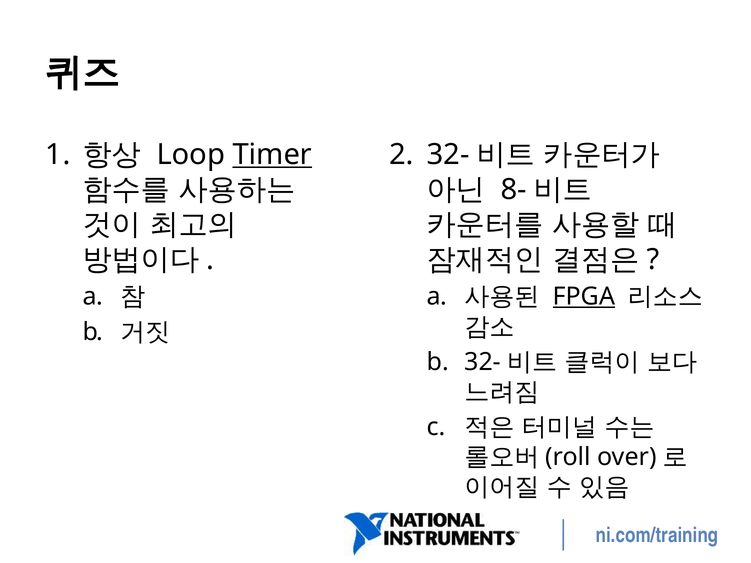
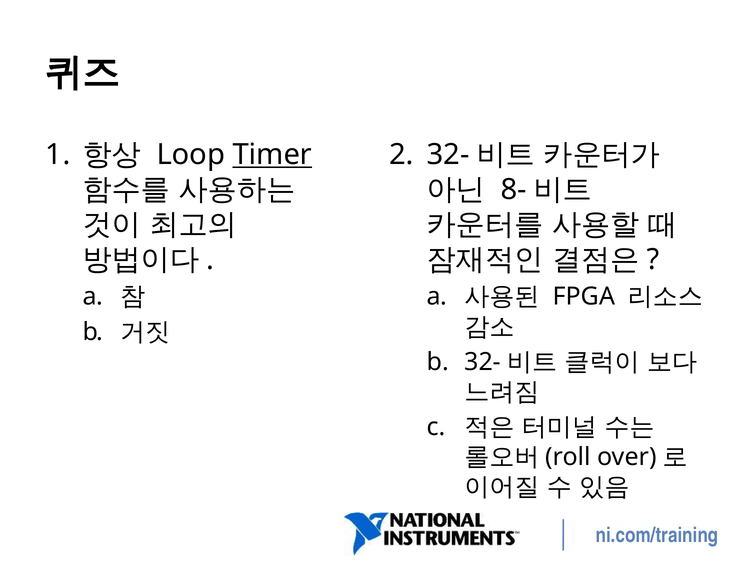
FPGA underline: present -> none
